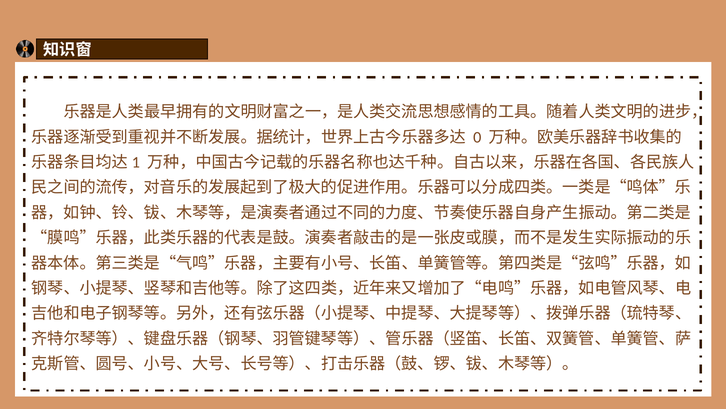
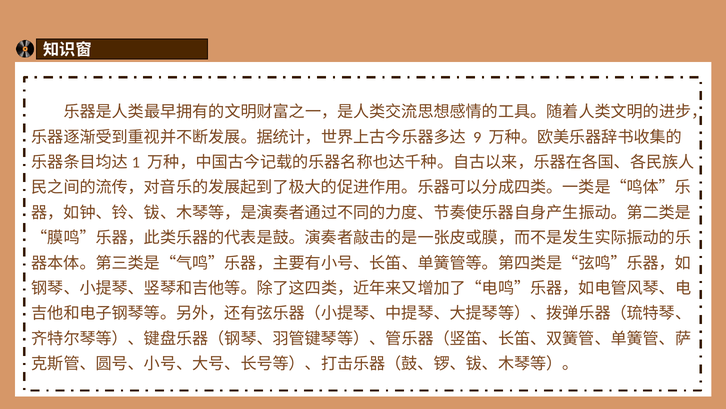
0: 0 -> 9
